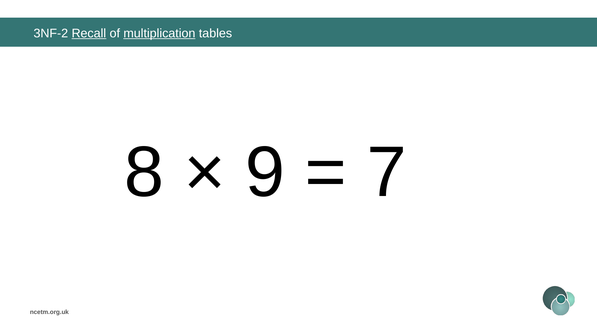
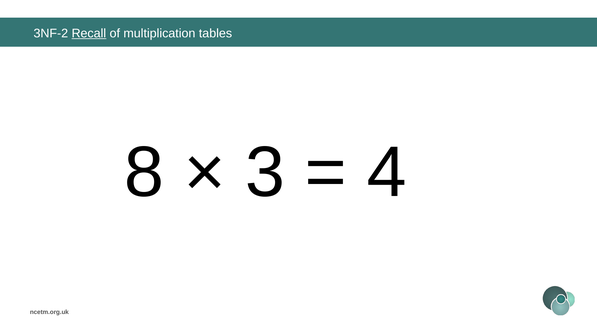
multiplication underline: present -> none
9: 9 -> 3
7: 7 -> 4
